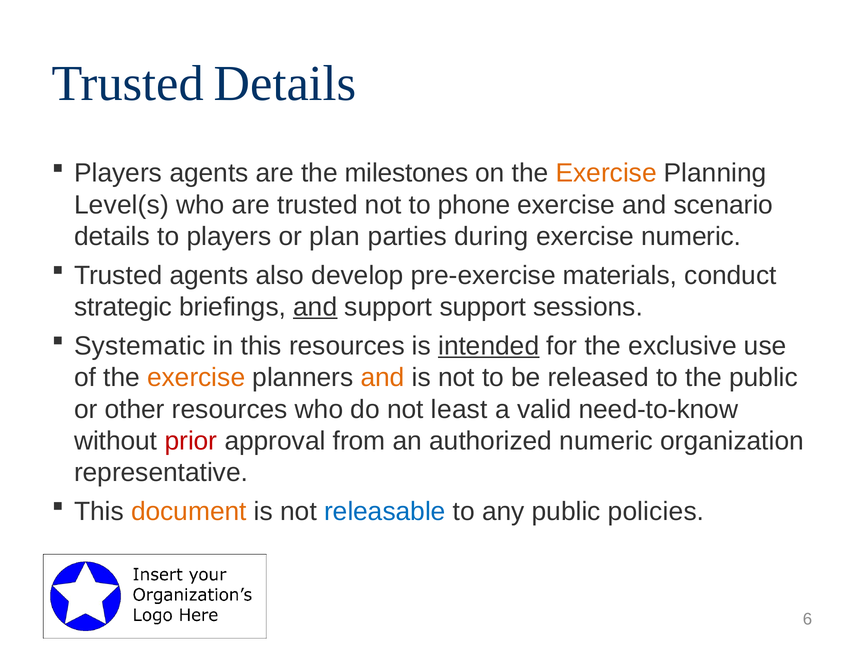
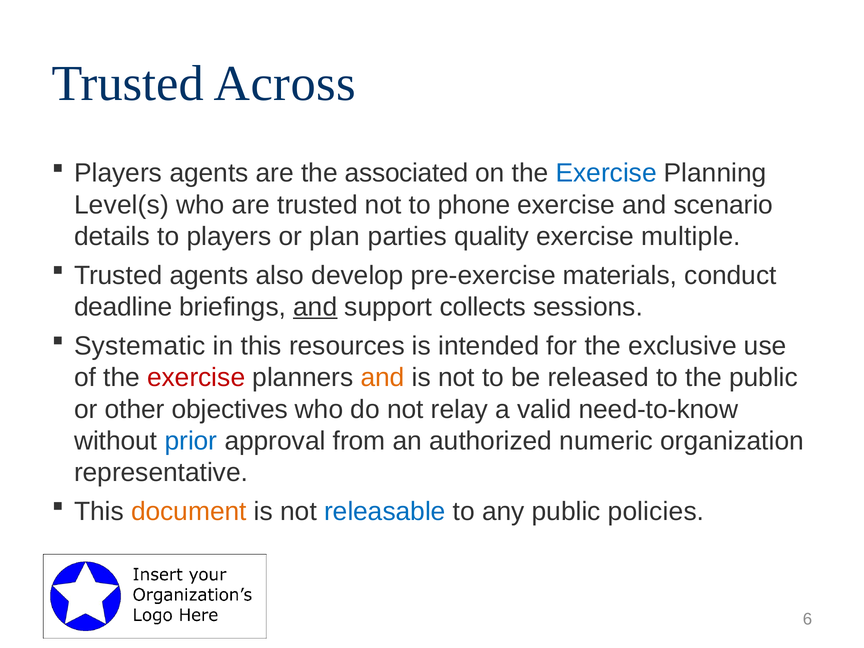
Trusted Details: Details -> Across
milestones: milestones -> associated
Exercise at (606, 173) colour: orange -> blue
during: during -> quality
exercise numeric: numeric -> multiple
strategic: strategic -> deadline
support support: support -> collects
intended underline: present -> none
exercise at (196, 378) colour: orange -> red
other resources: resources -> objectives
least: least -> relay
prior colour: red -> blue
